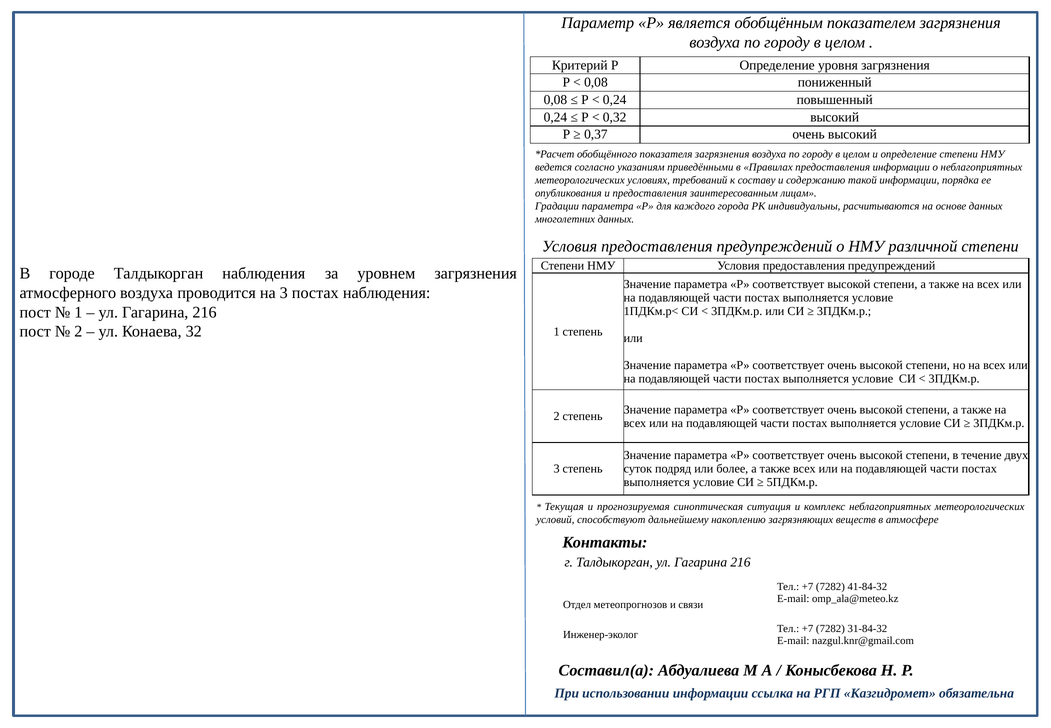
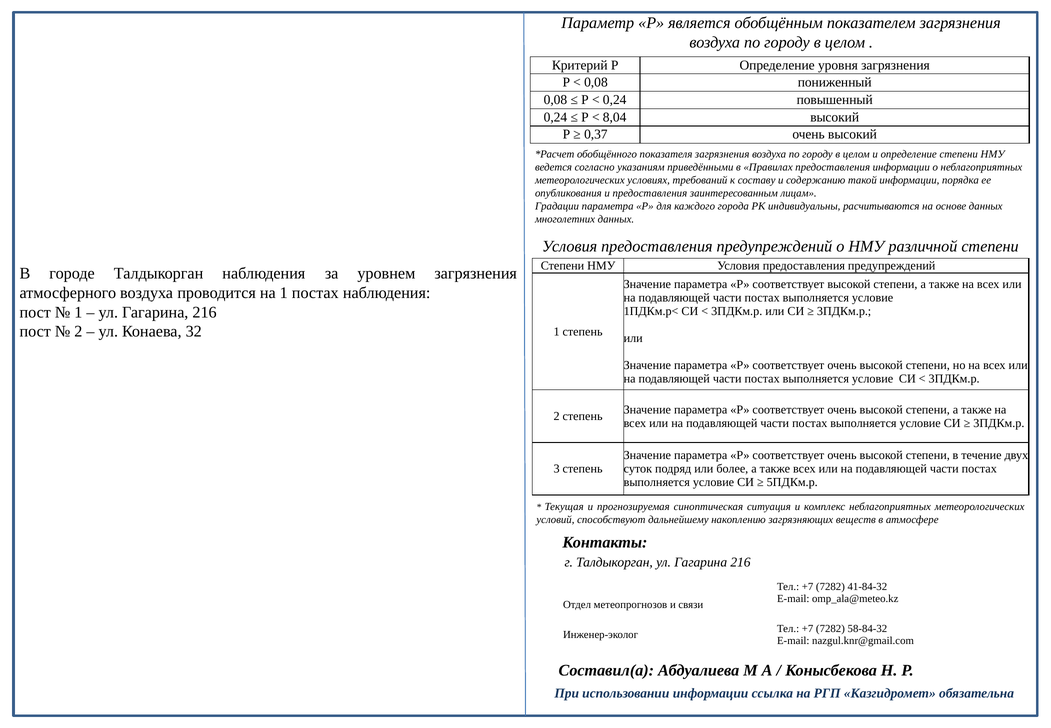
0,32: 0,32 -> 8,04
на 3: 3 -> 1
31-84-32: 31-84-32 -> 58-84-32
